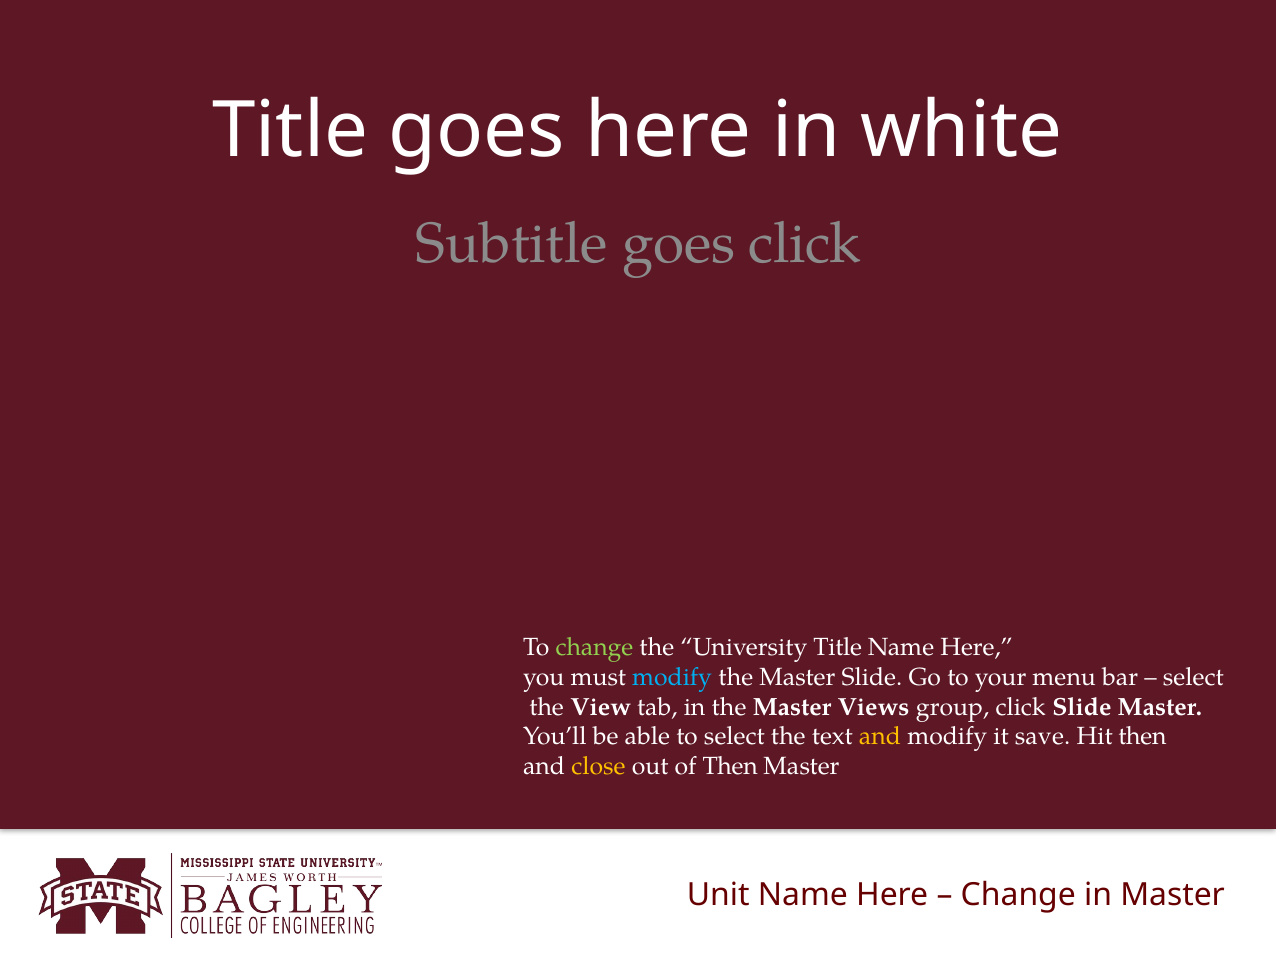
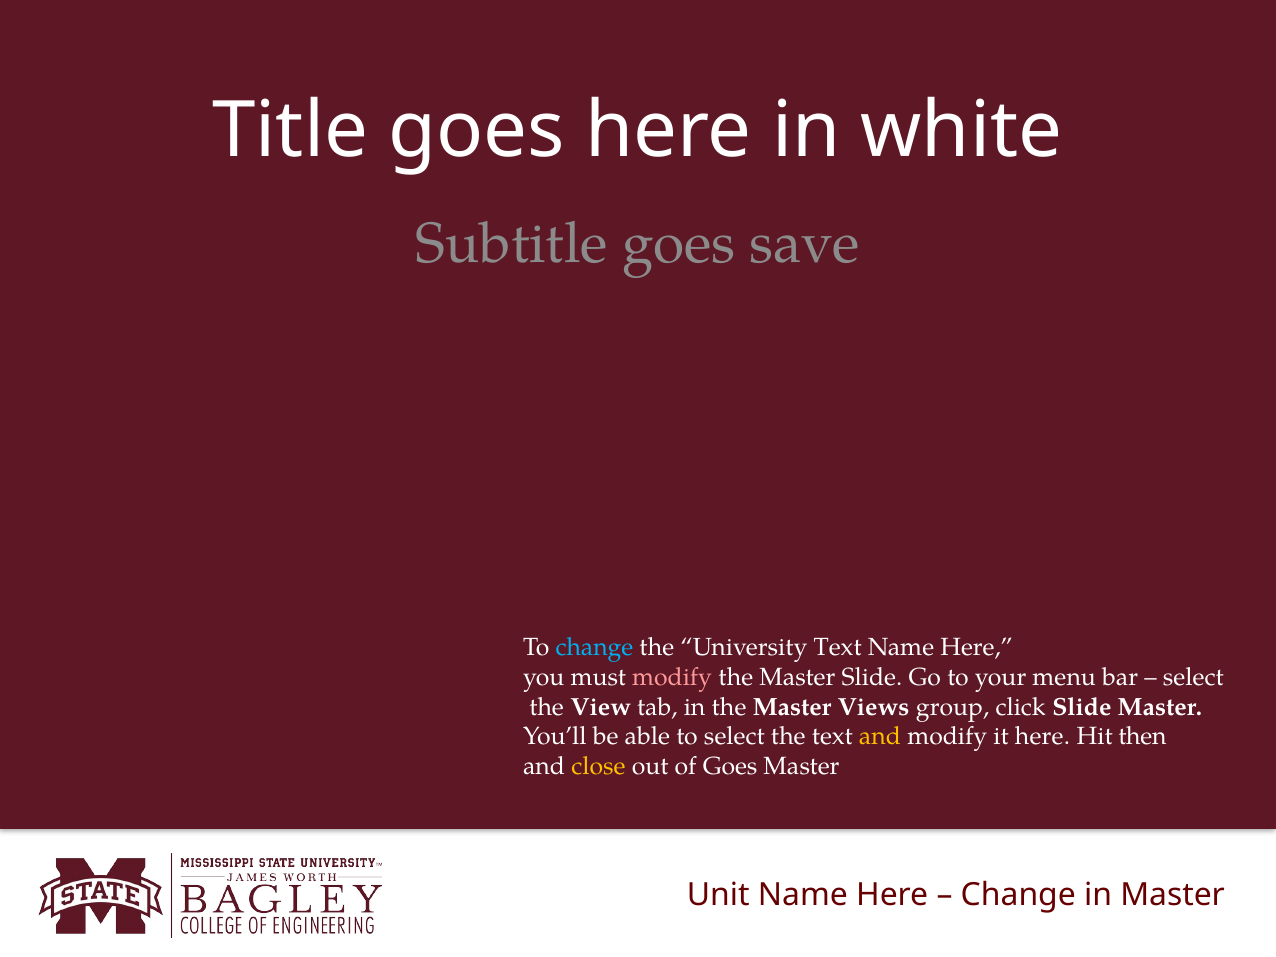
goes click: click -> save
change at (594, 647) colour: light green -> light blue
University Title: Title -> Text
modify at (672, 677) colour: light blue -> pink
it save: save -> here
of Then: Then -> Goes
